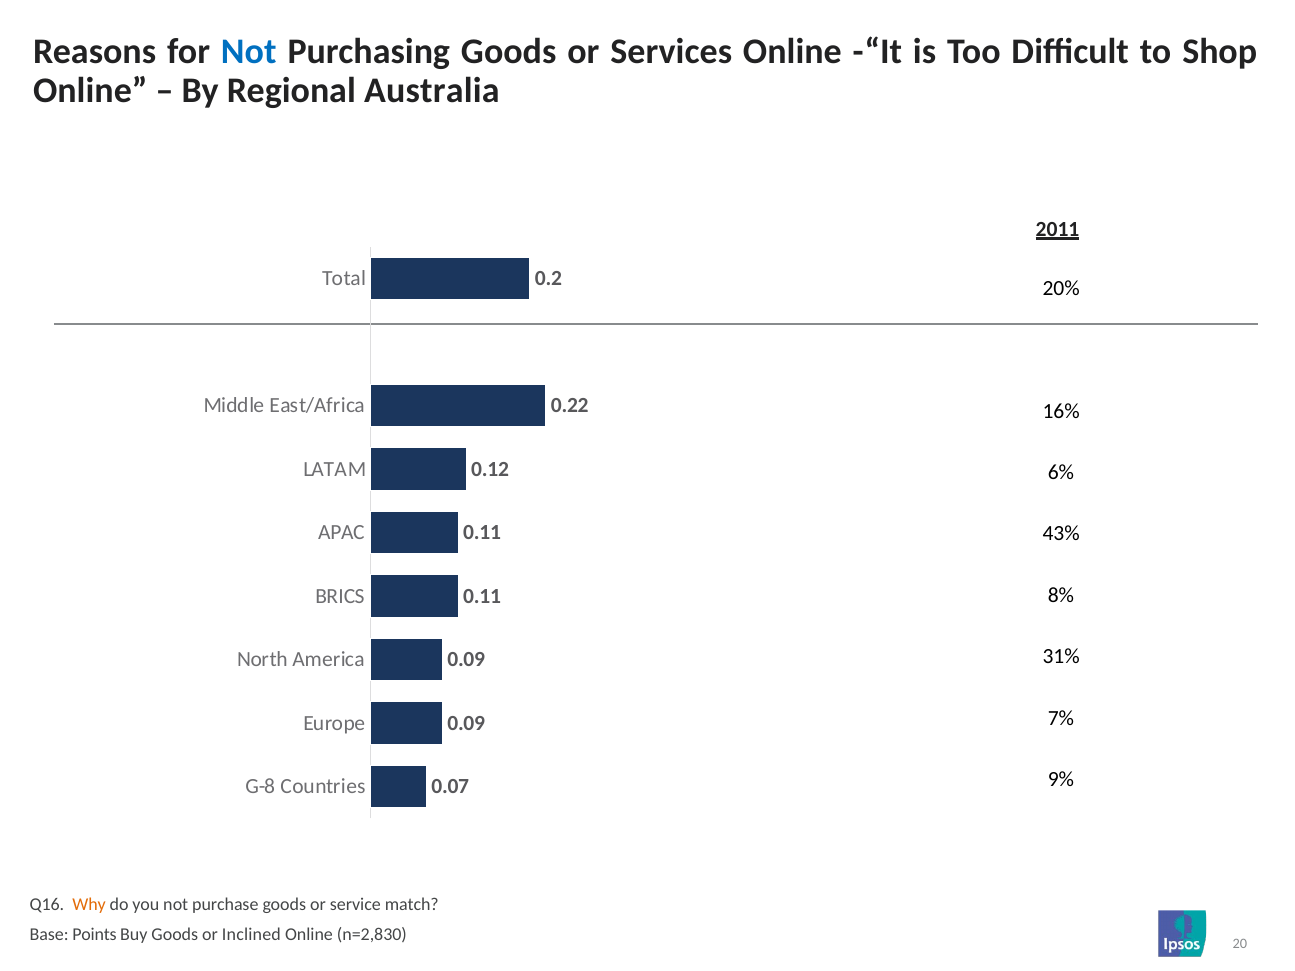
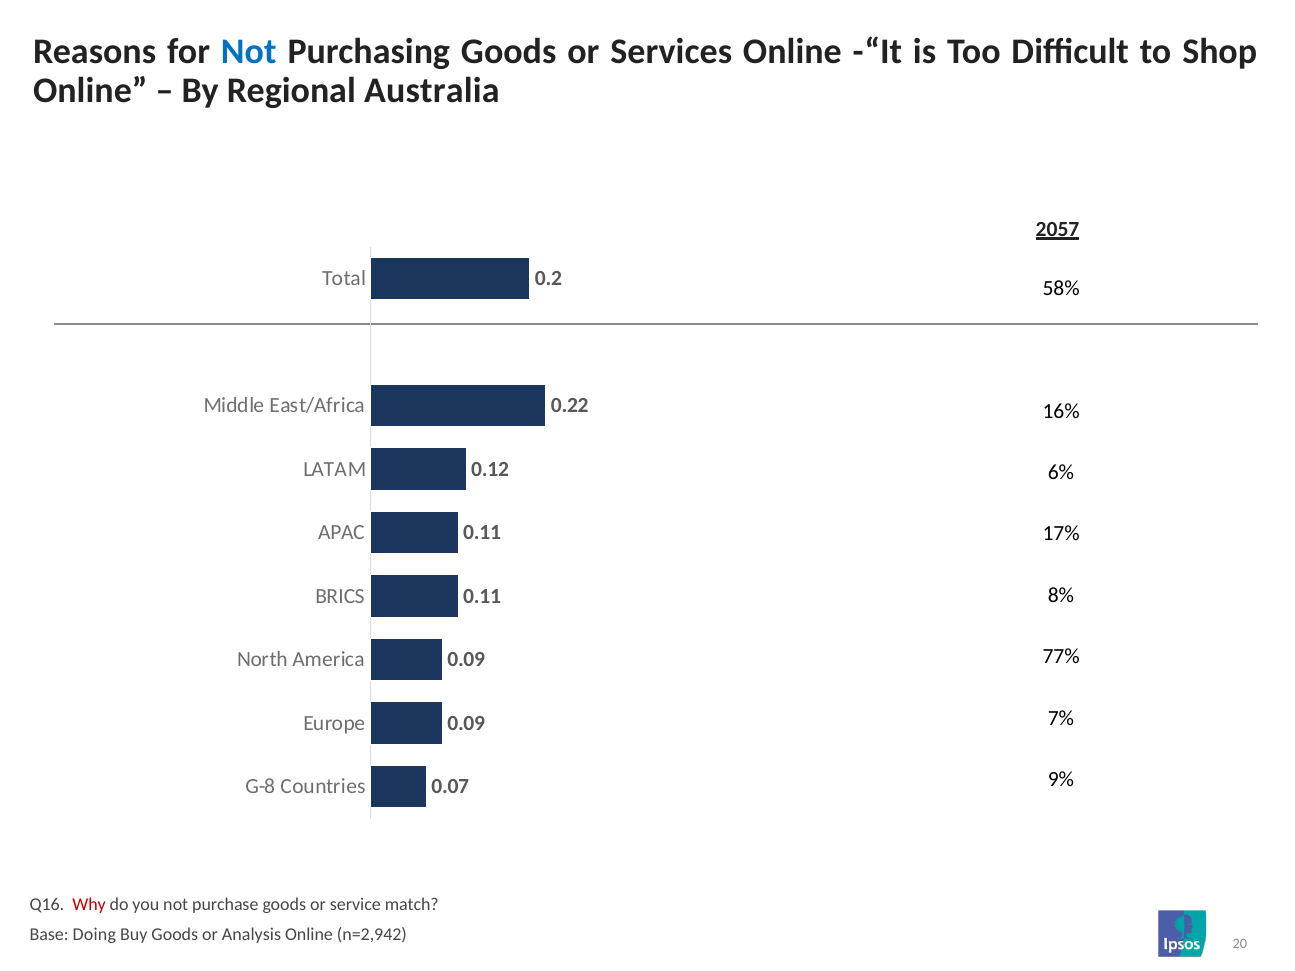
2011: 2011 -> 2057
20%: 20% -> 58%
43%: 43% -> 17%
31%: 31% -> 77%
Why colour: orange -> red
Points: Points -> Doing
Inclined: Inclined -> Analysis
n=2,830: n=2,830 -> n=2,942
